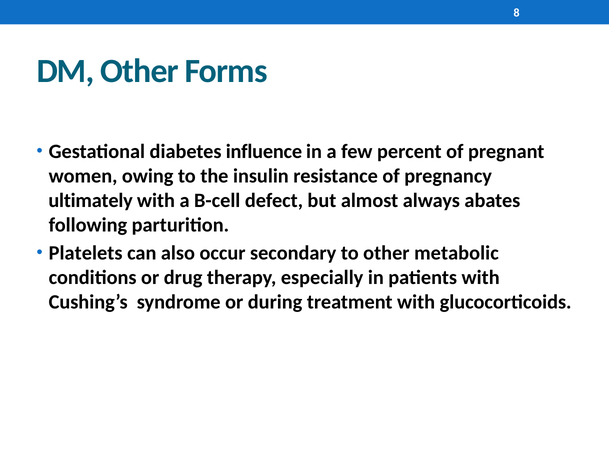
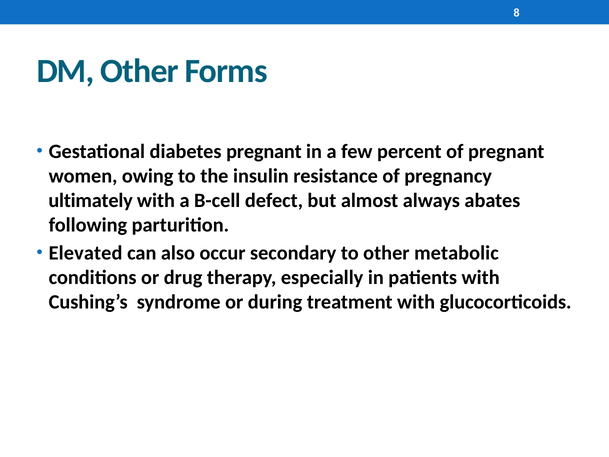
diabetes influence: influence -> pregnant
Platelets: Platelets -> Elevated
